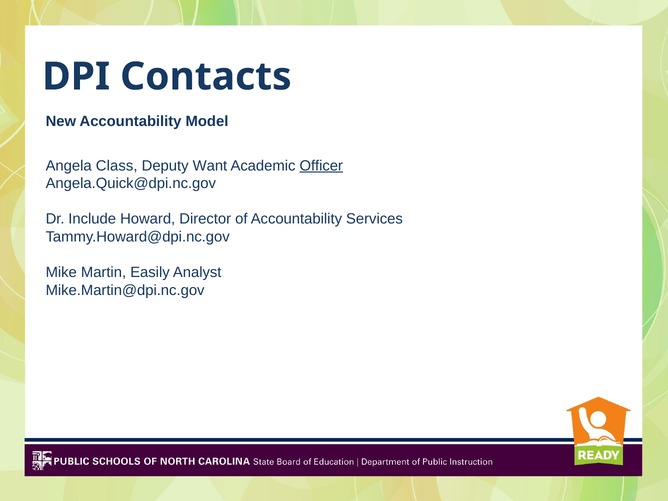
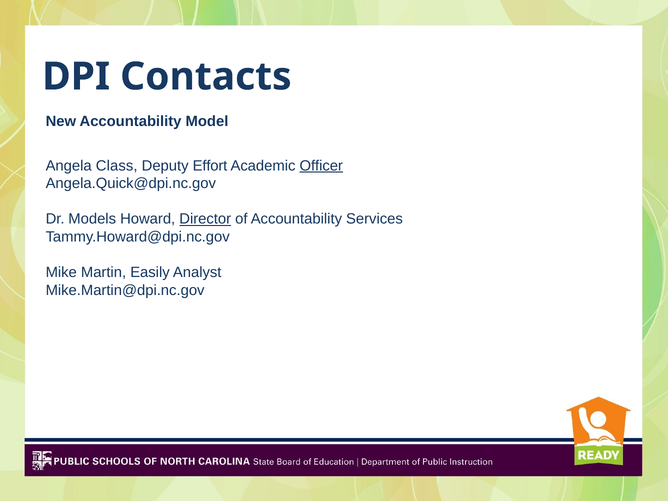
Want: Want -> Effort
Include: Include -> Models
Director underline: none -> present
